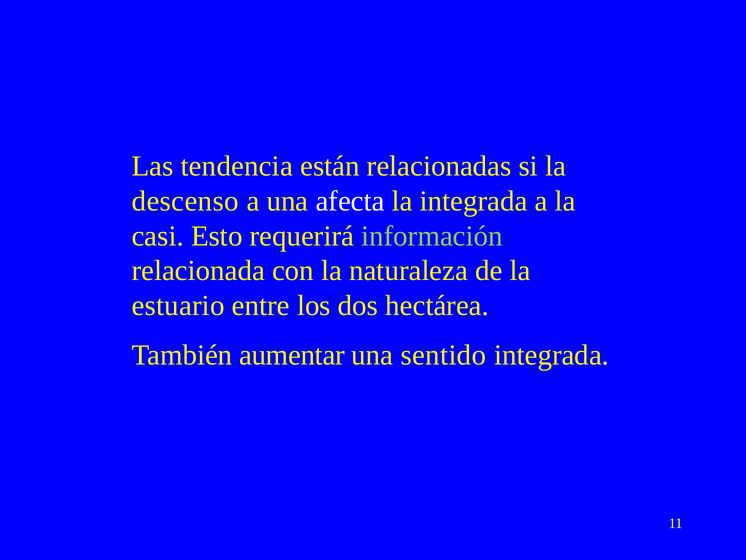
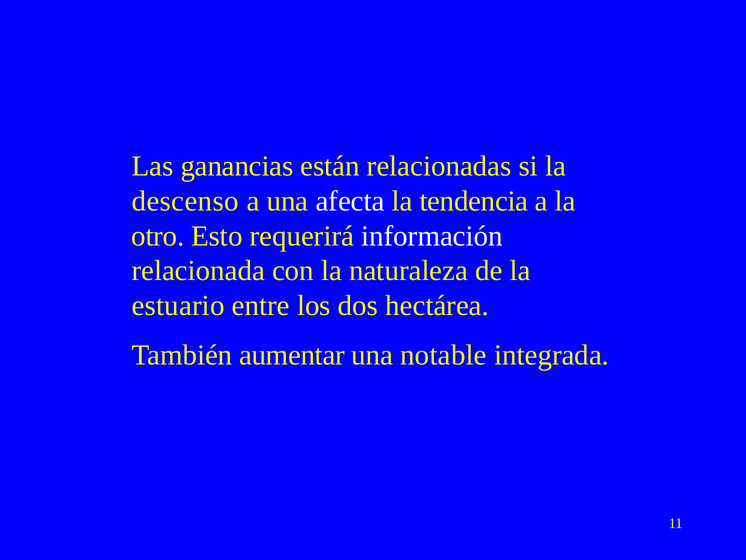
tendencia: tendencia -> ganancias
la integrada: integrada -> tendencia
casi: casi -> otro
información colour: light green -> white
sentido: sentido -> notable
